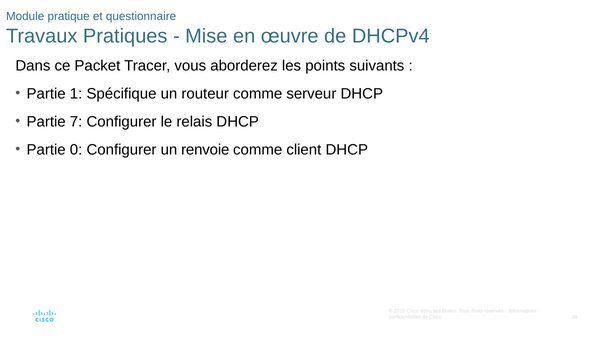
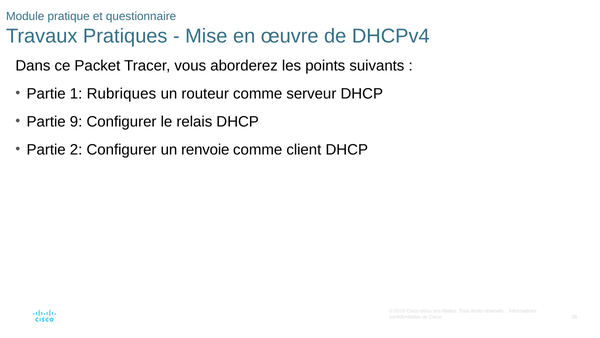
Spécifique: Spécifique -> Rubriques
7: 7 -> 9
0: 0 -> 2
